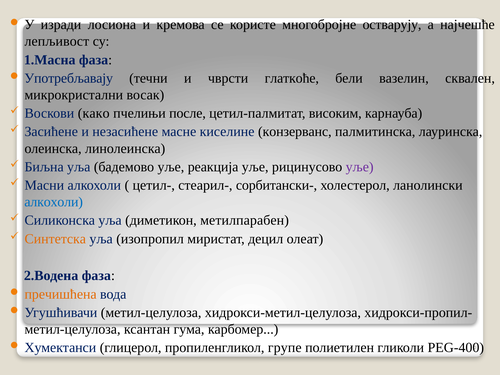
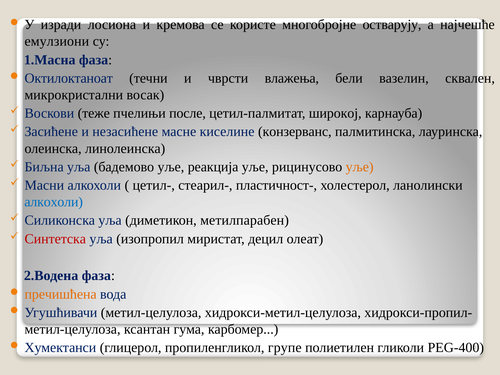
лепљивост: лепљивост -> емулзиони
Употребљавају: Употребљавају -> Октилоктаноат
глаткоће: глаткоће -> влажења
како: како -> теже
високим: високим -> широкој
уље at (360, 167) colour: purple -> orange
сорбитански-: сорбитански- -> пластичност-
Синтетска colour: orange -> red
